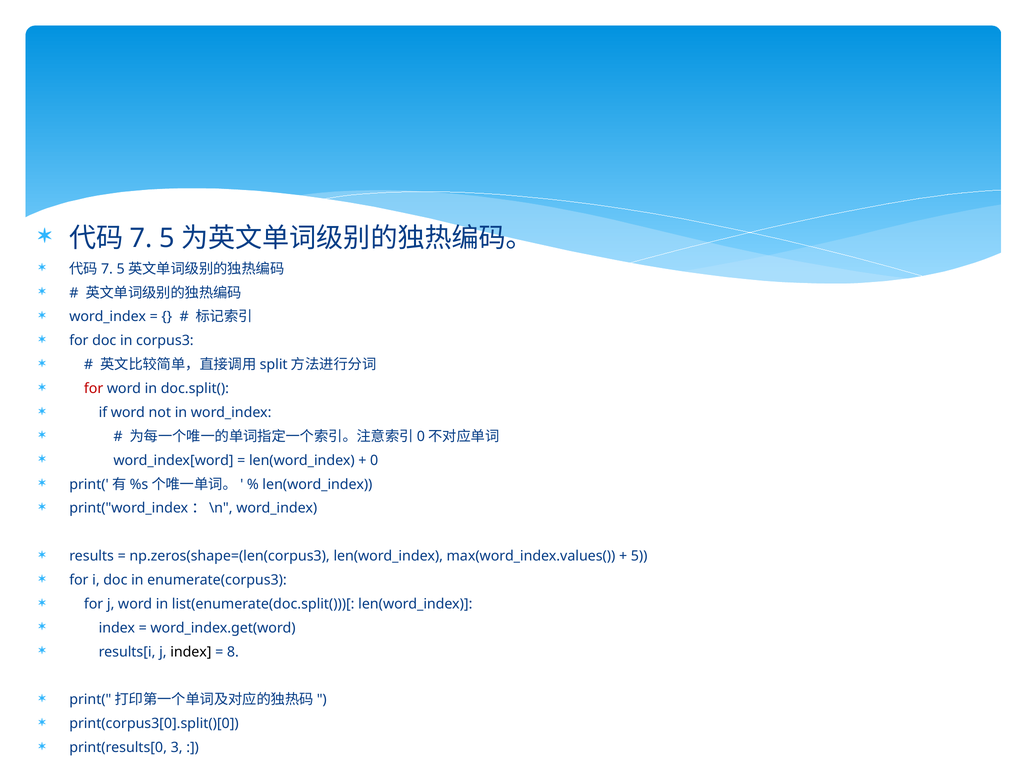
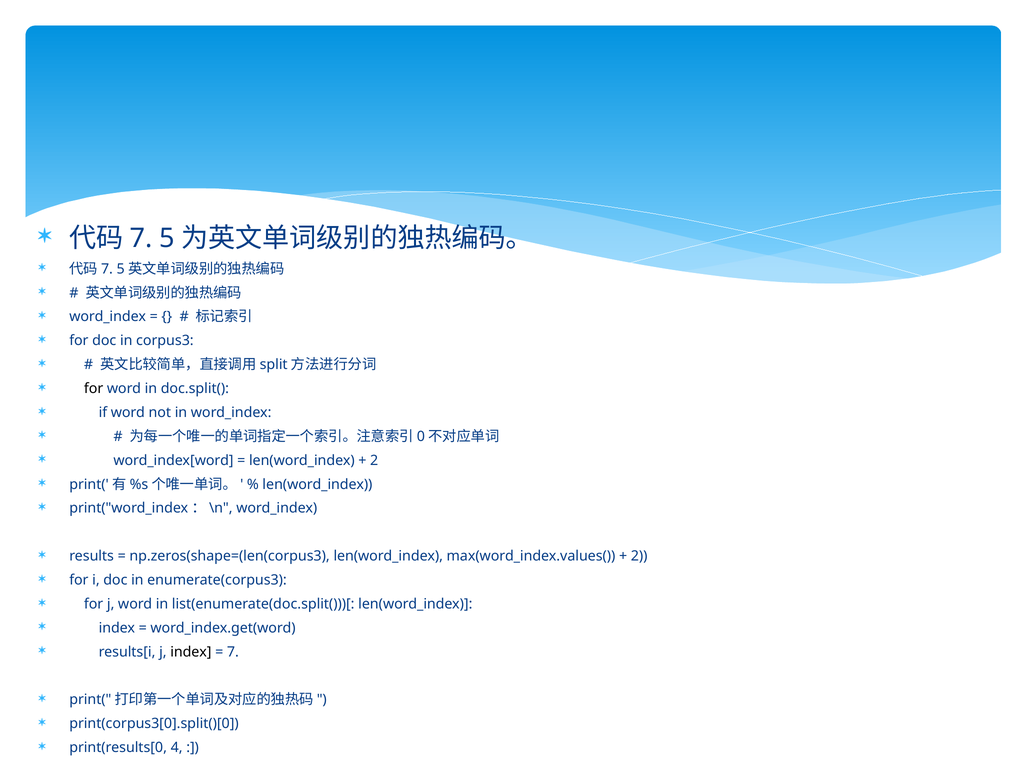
for at (94, 389) colour: red -> black
0 at (374, 461): 0 -> 2
5 at (639, 557): 5 -> 2
8 at (233, 652): 8 -> 7
3: 3 -> 4
